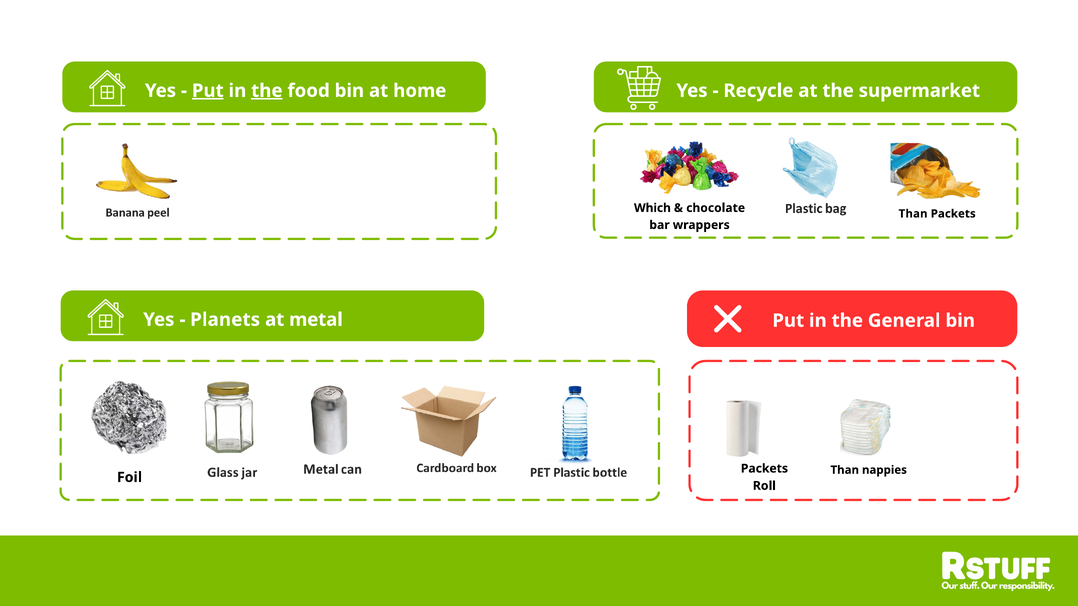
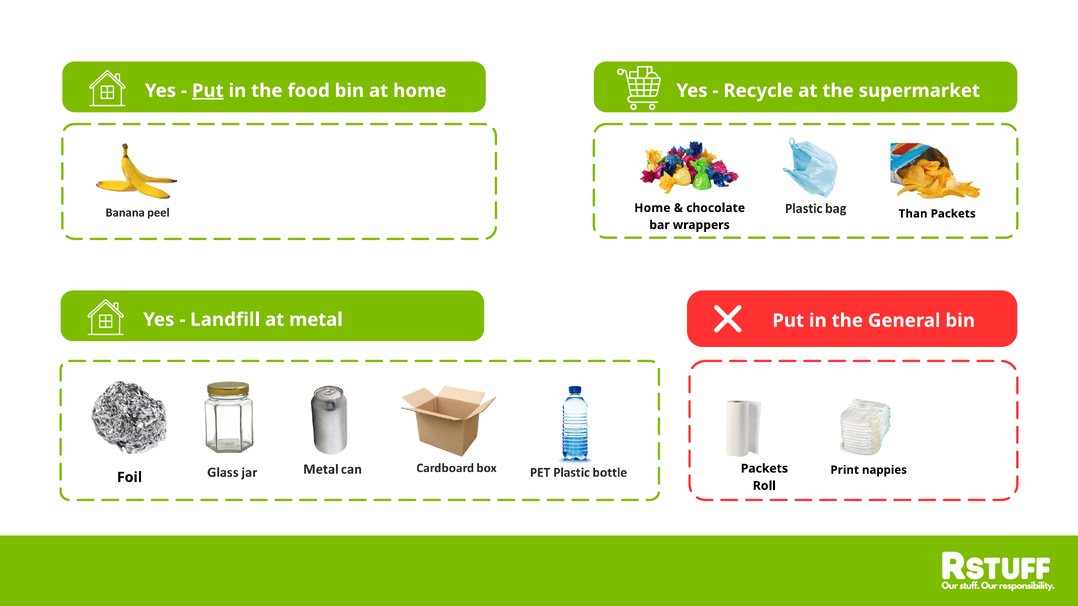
the at (267, 91) underline: present -> none
Which at (652, 208): Which -> Home
Planets: Planets -> Landfill
Than at (845, 470): Than -> Print
